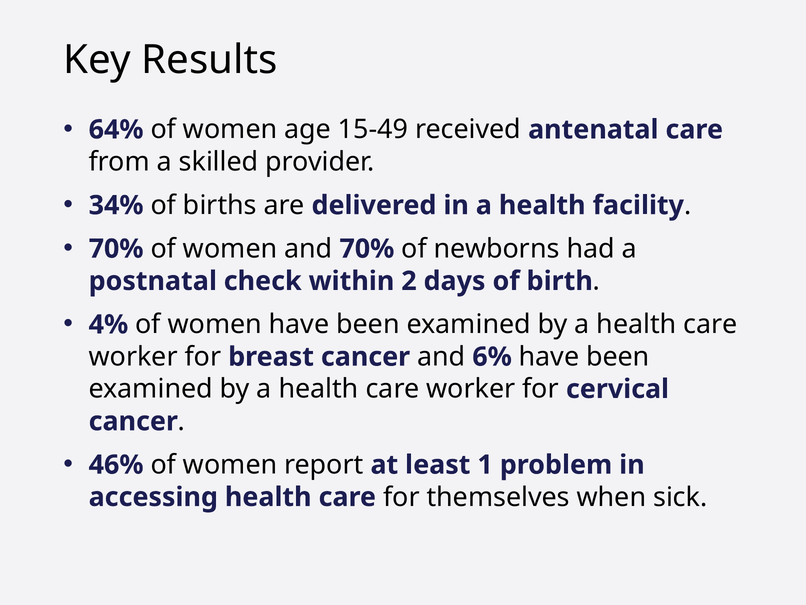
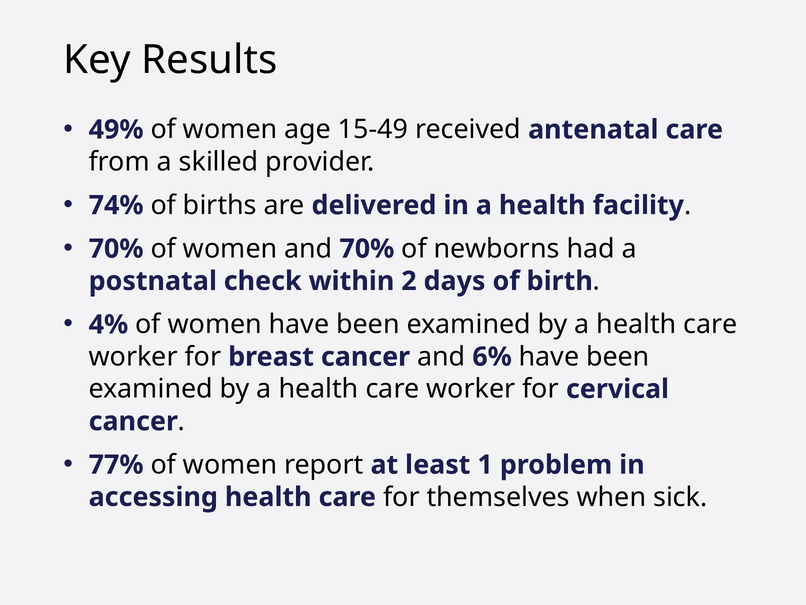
64%: 64% -> 49%
34%: 34% -> 74%
46%: 46% -> 77%
